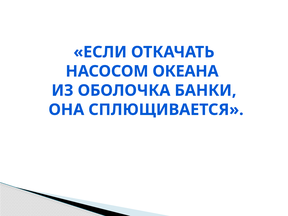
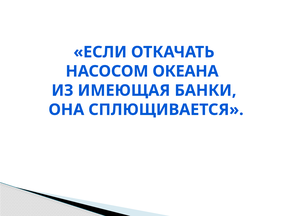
ОБОЛОЧКА: ОБОЛОЧКА -> ИМЕЮЩАЯ
